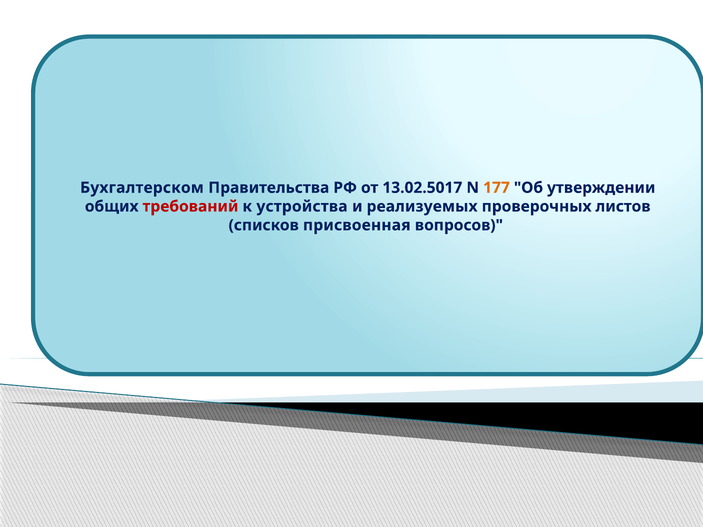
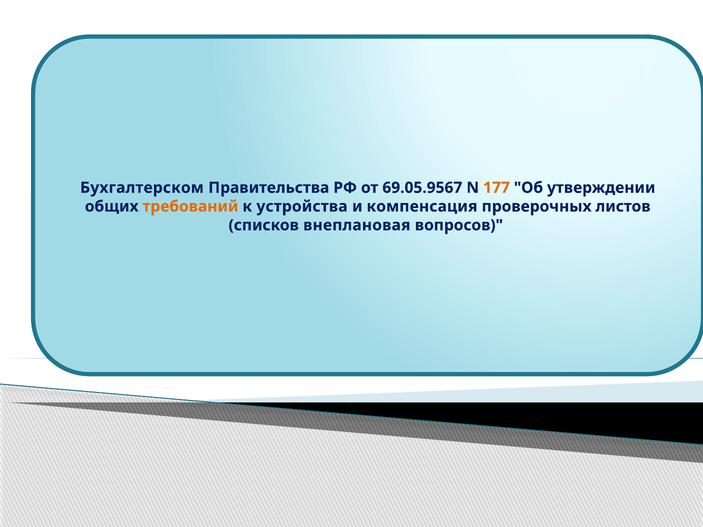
13.02.5017: 13.02.5017 -> 69.05.9567
требований colour: red -> orange
реализуемых: реализуемых -> компенсация
присвоенная: присвоенная -> внеплановая
